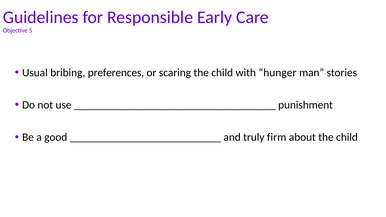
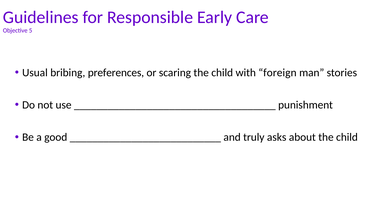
hunger: hunger -> foreign
firm: firm -> asks
